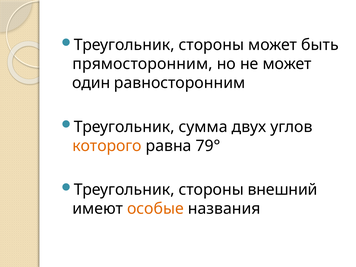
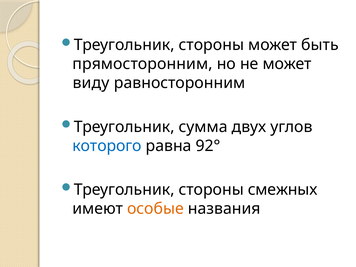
один: один -> виду
которого colour: orange -> blue
79°: 79° -> 92°
внешний: внешний -> смежных
